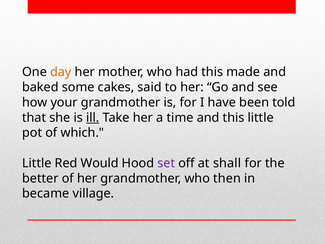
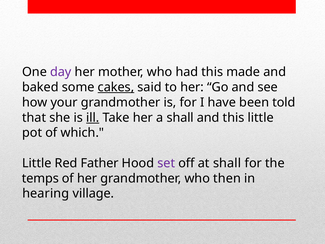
day colour: orange -> purple
cakes underline: none -> present
a time: time -> shall
Would: Would -> Father
better: better -> temps
became: became -> hearing
